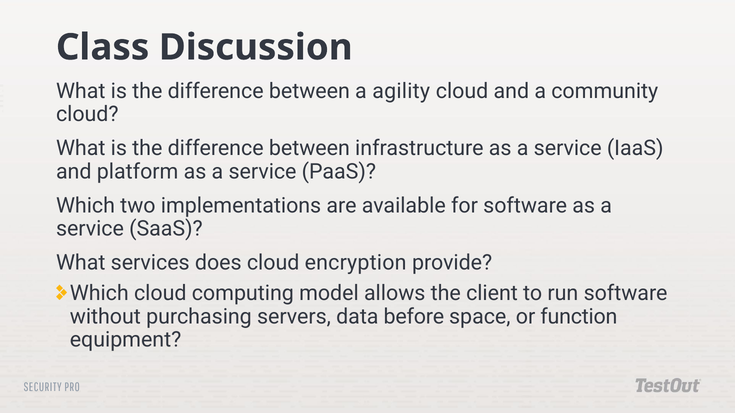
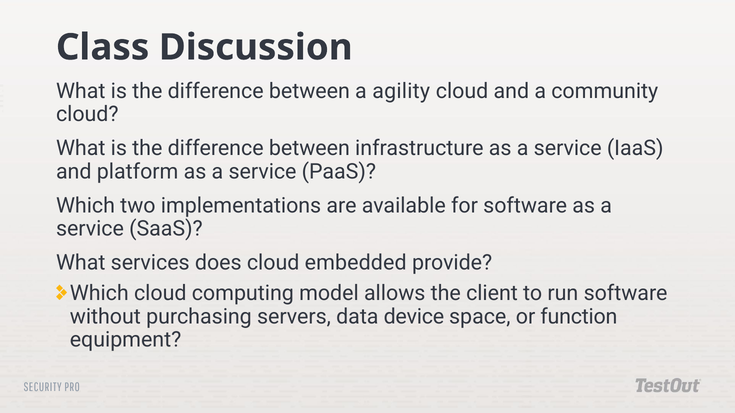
encryption: encryption -> embedded
before: before -> device
